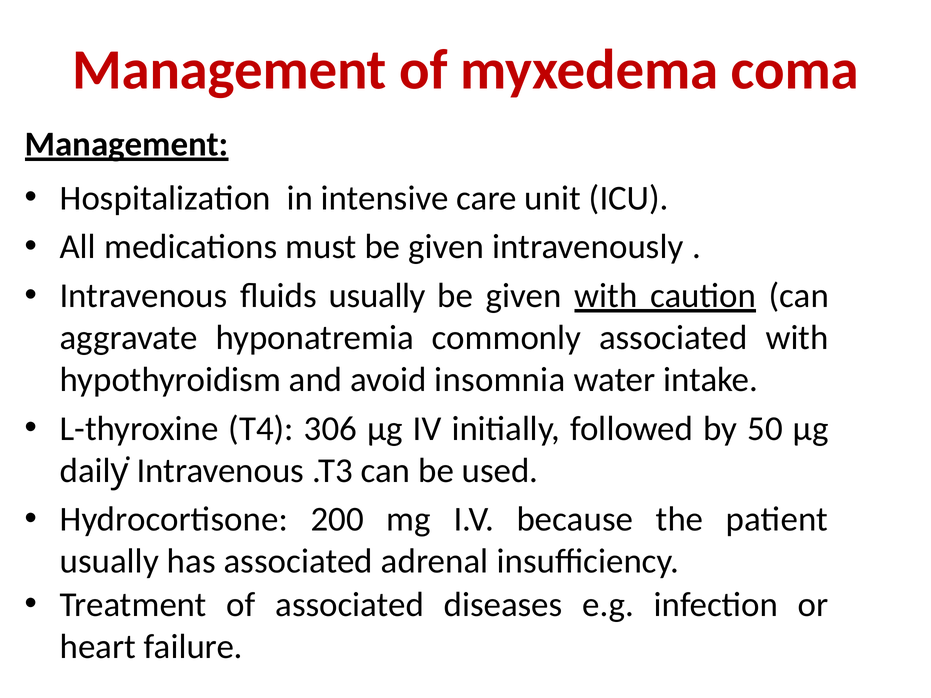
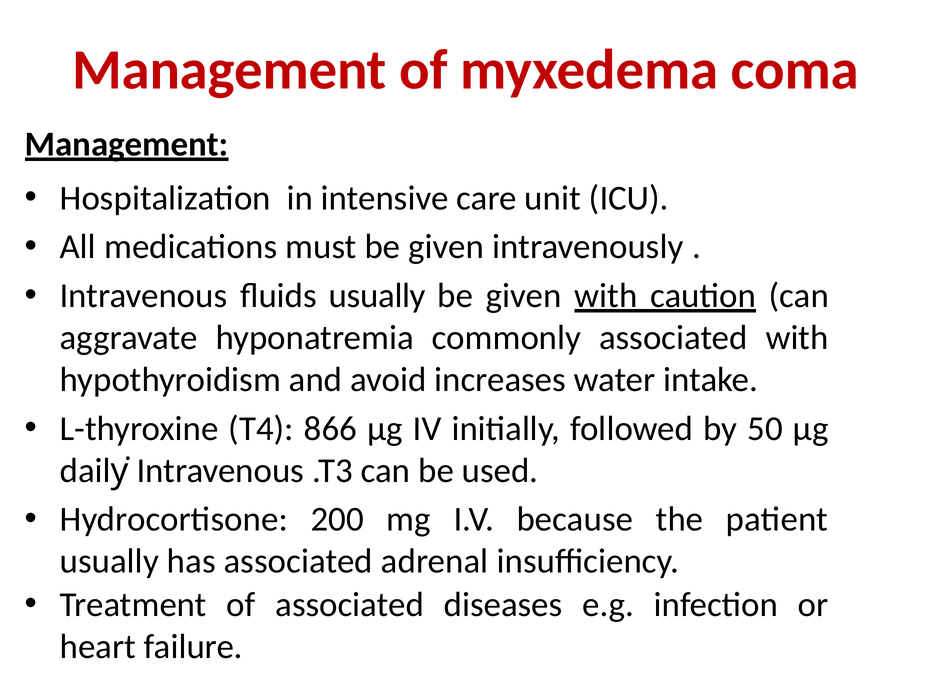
insomnia: insomnia -> increases
306: 306 -> 866
